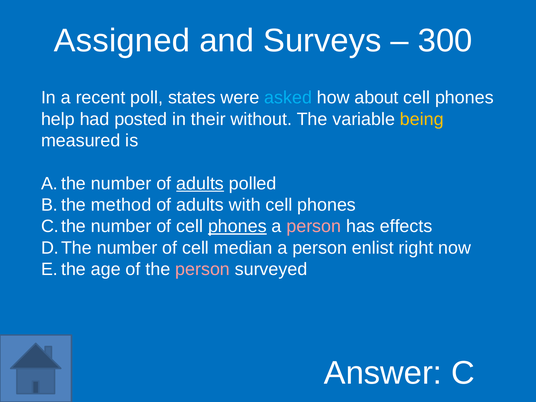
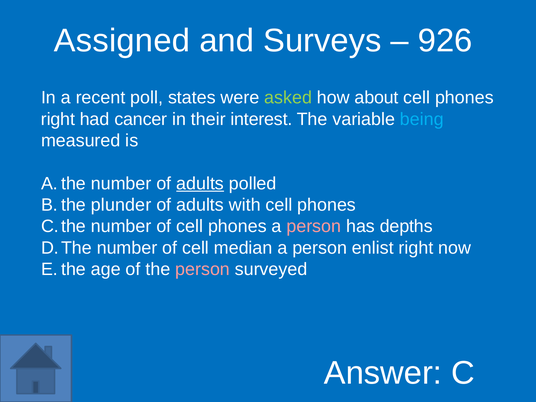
300: 300 -> 926
asked colour: light blue -> light green
help at (58, 119): help -> right
posted: posted -> cancer
without: without -> interest
being colour: yellow -> light blue
method: method -> plunder
phones at (237, 226) underline: present -> none
effects: effects -> depths
